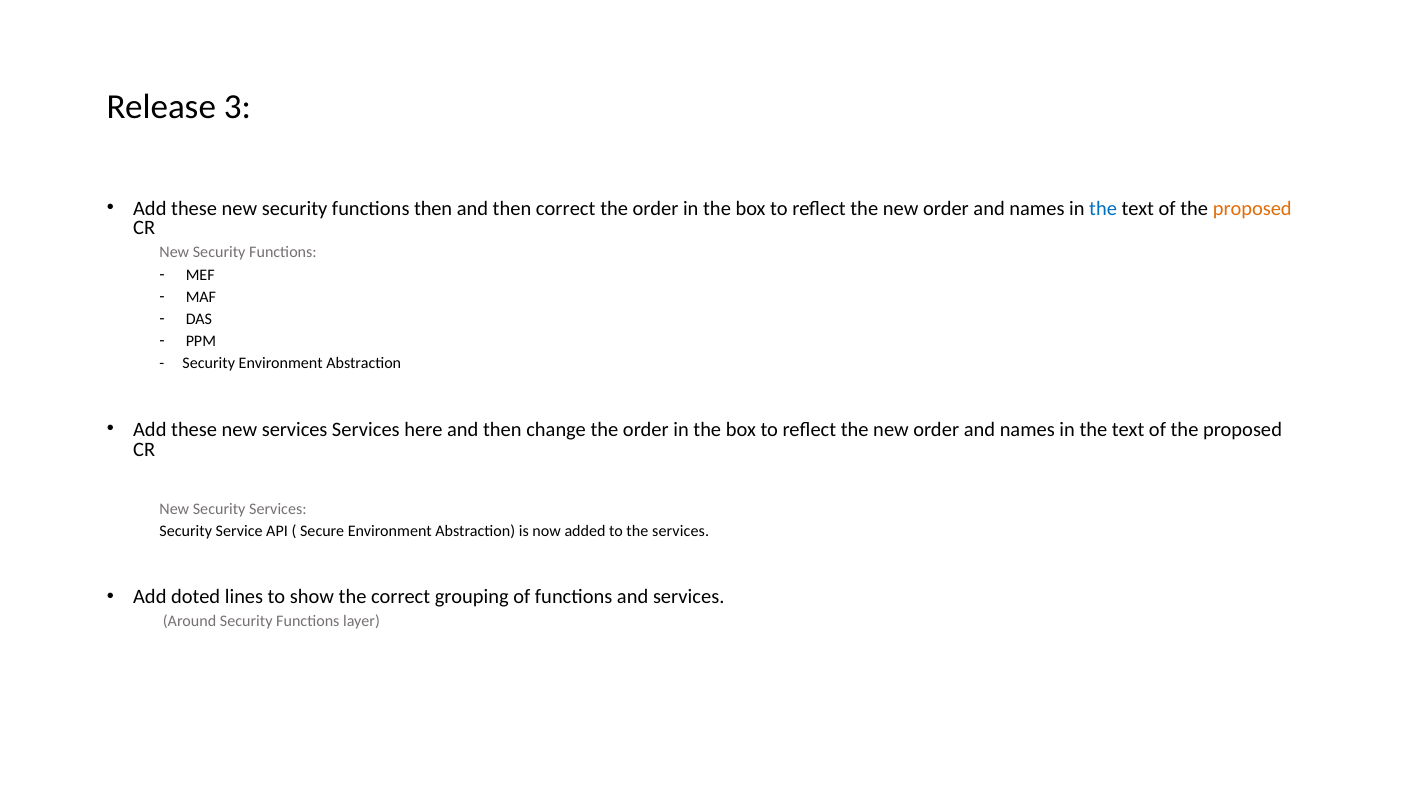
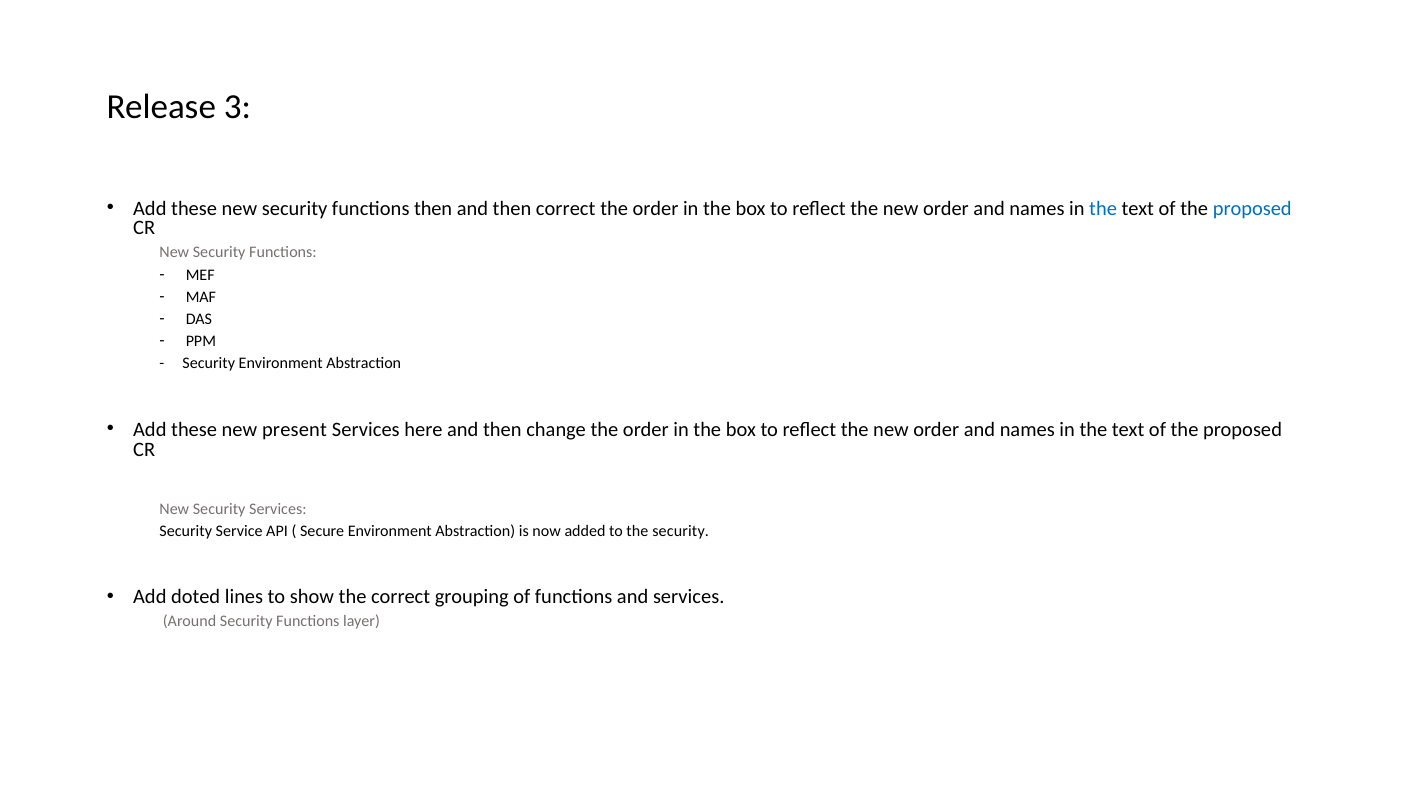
proposed at (1252, 208) colour: orange -> blue
new services: services -> present
the services: services -> security
